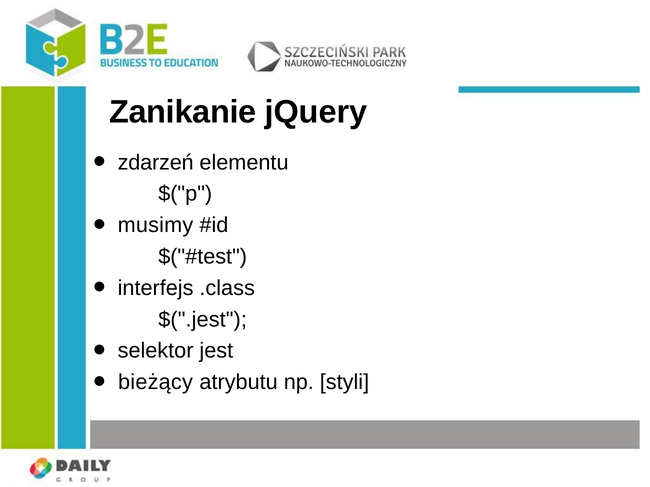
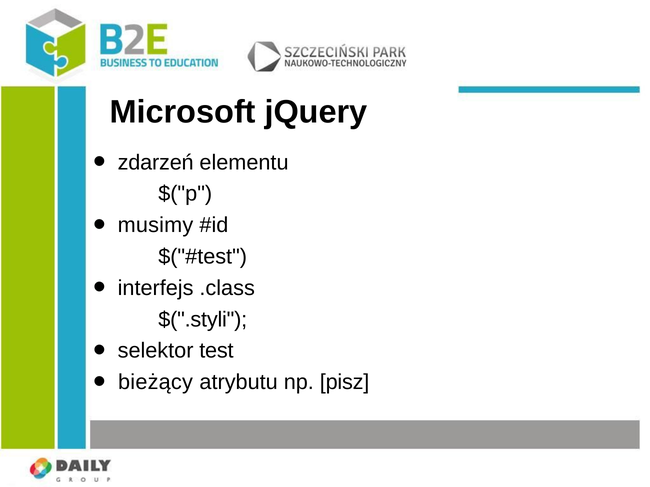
Zanikanie: Zanikanie -> Microsoft
$(".jest: $(".jest -> $(".styli
jest: jest -> test
styli: styli -> pisz
